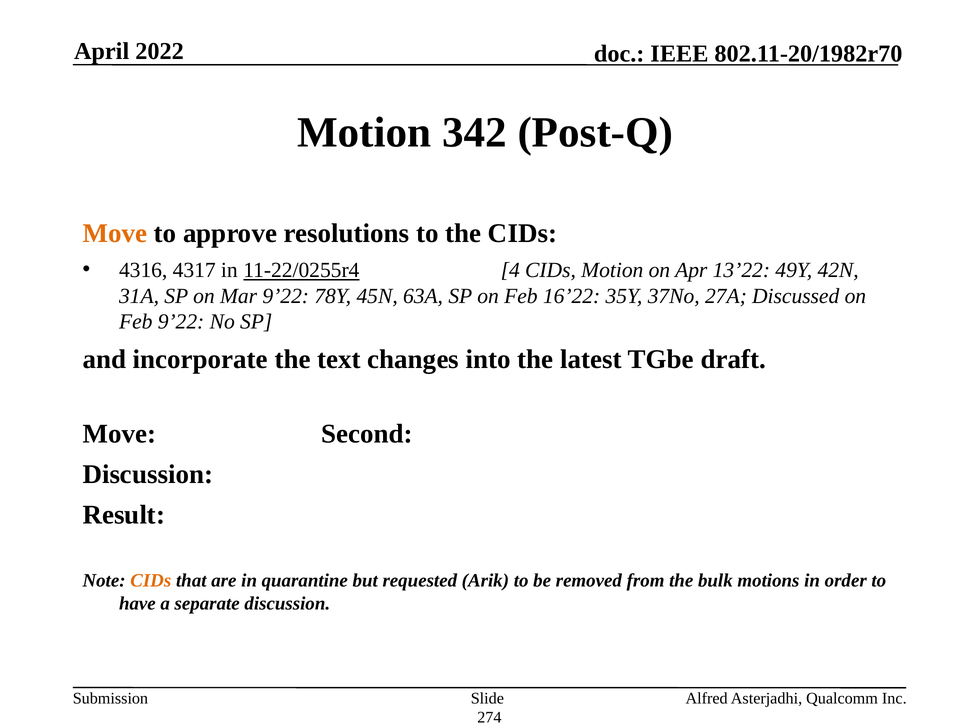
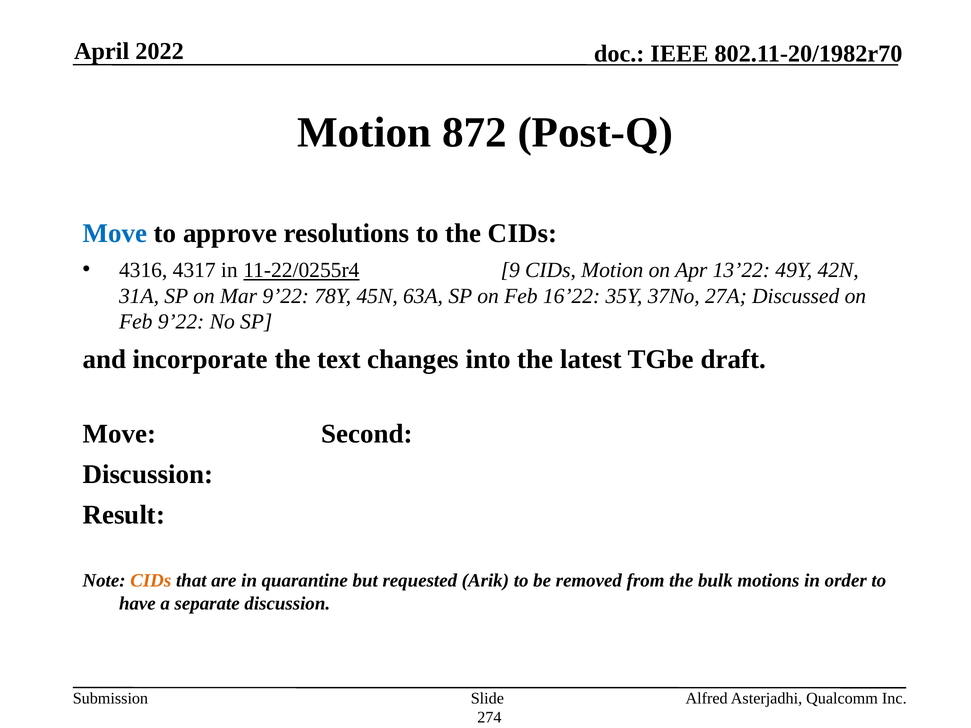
342: 342 -> 872
Move at (115, 233) colour: orange -> blue
4: 4 -> 9
